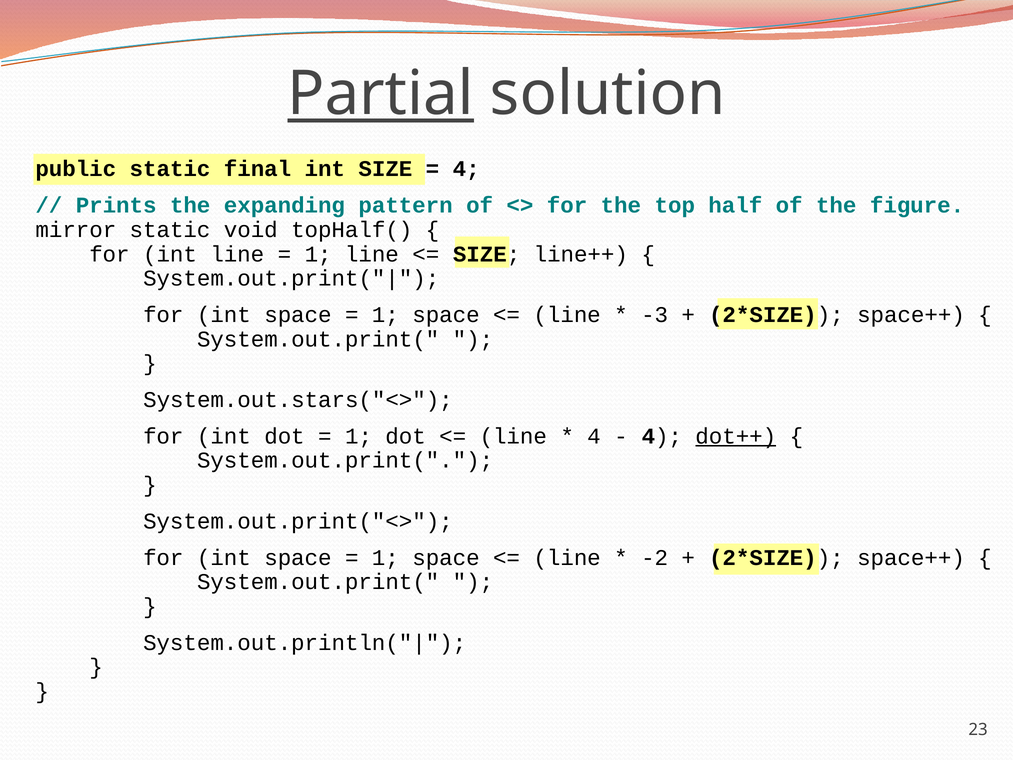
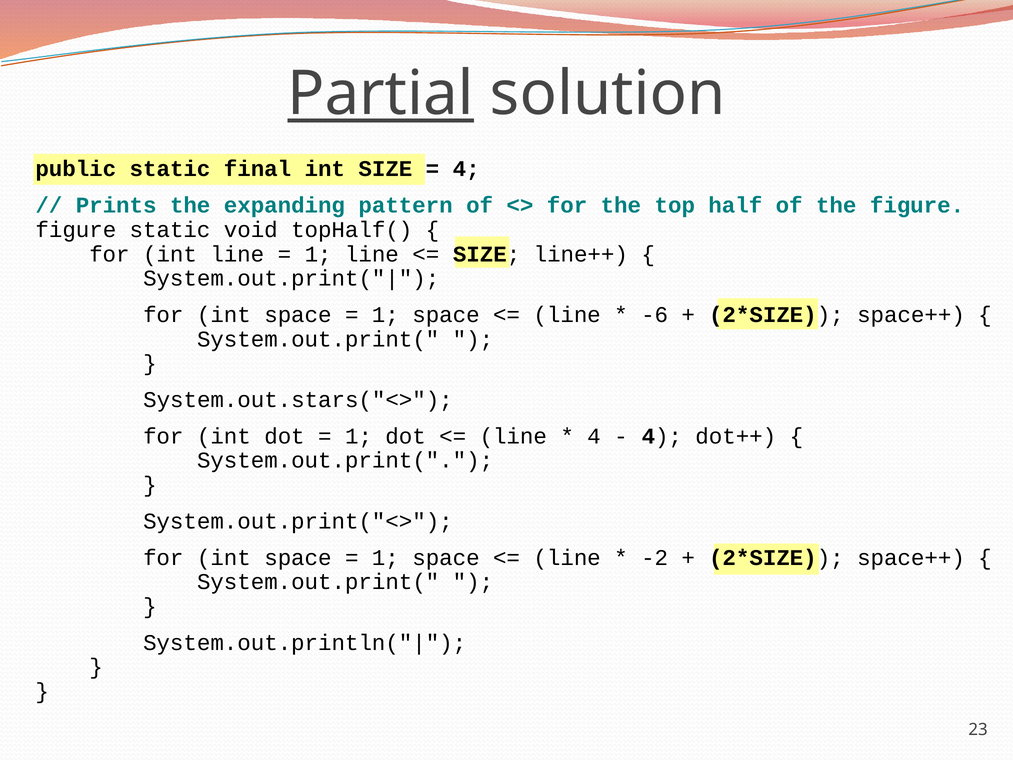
mirror at (76, 230): mirror -> figure
-3: -3 -> -6
dot++ underline: present -> none
